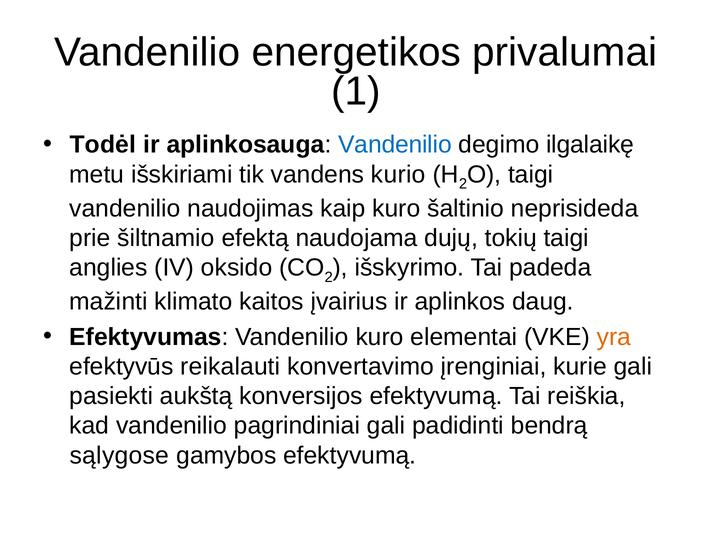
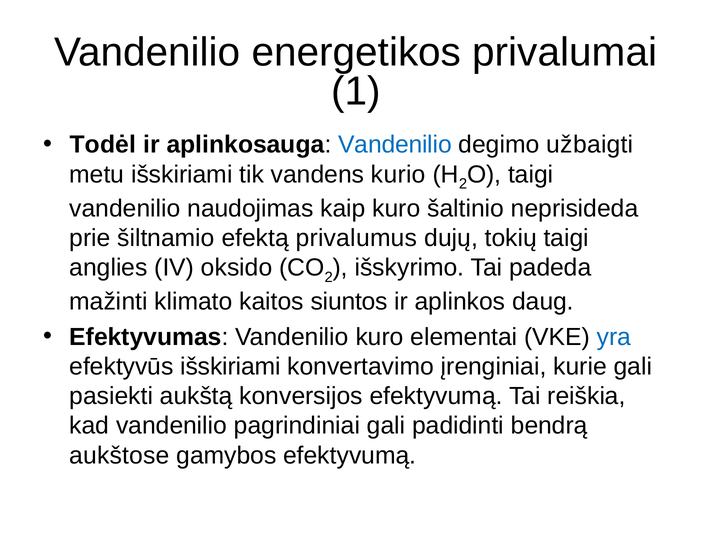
ilgalaikę: ilgalaikę -> užbaigti
naudojama: naudojama -> privalumus
įvairius: įvairius -> siuntos
yra colour: orange -> blue
efektyvūs reikalauti: reikalauti -> išskiriami
sąlygose: sąlygose -> aukštose
